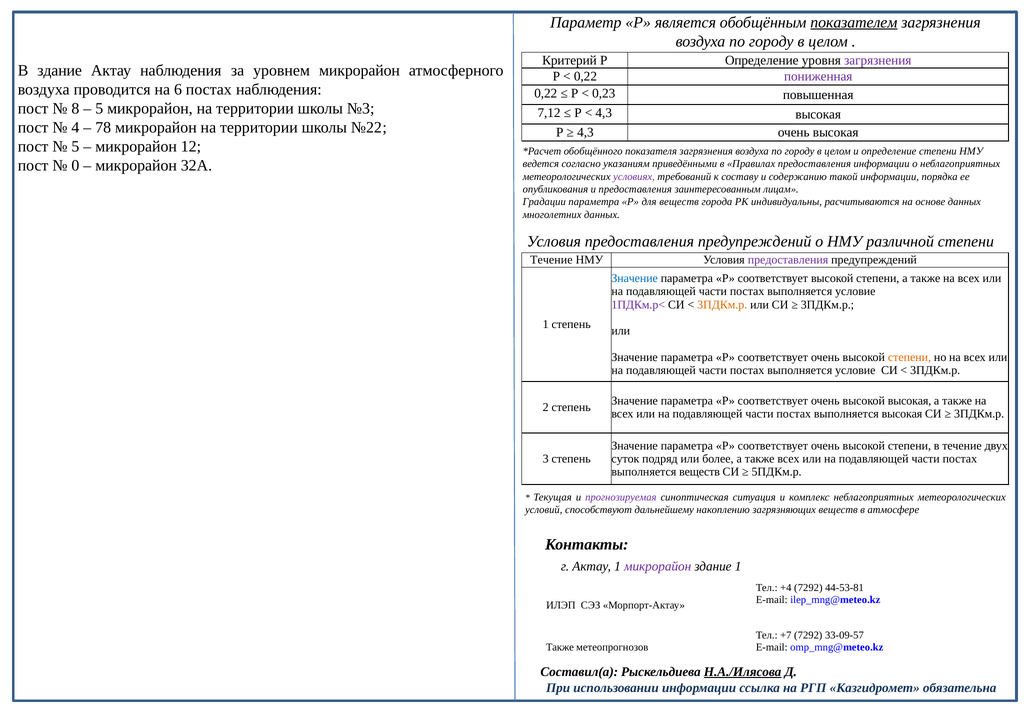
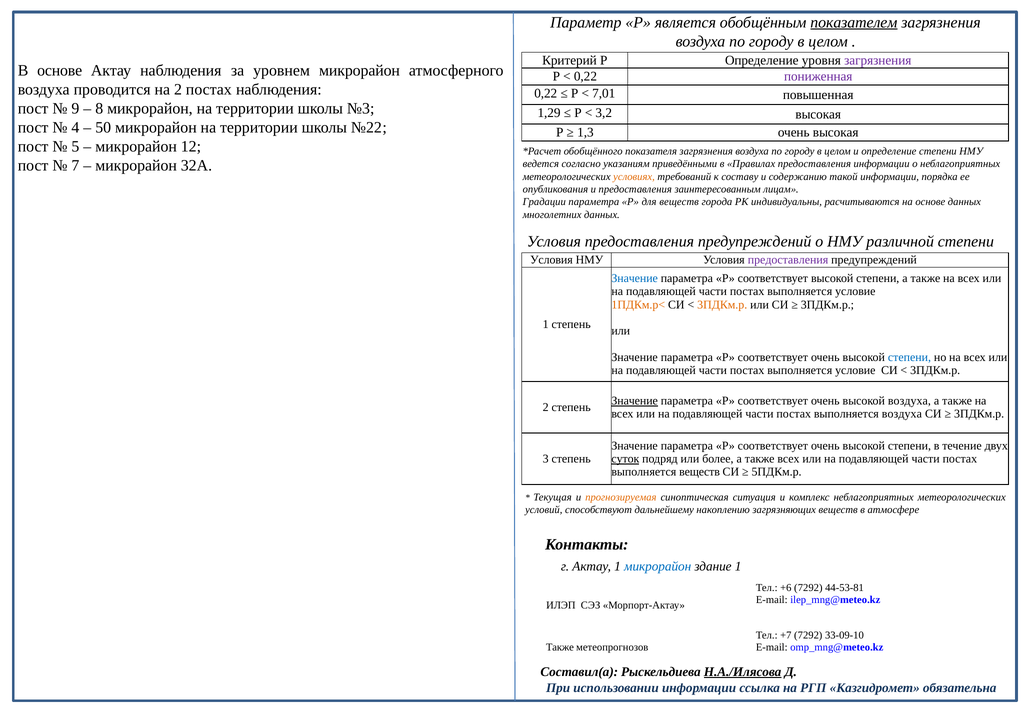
В здание: здание -> основе
на 6: 6 -> 2
0,23: 0,23 -> 7,01
8: 8 -> 9
5 at (99, 108): 5 -> 8
7,12: 7,12 -> 1,29
4,3 at (604, 113): 4,3 -> 3,2
78: 78 -> 50
4,3 at (585, 132): 4,3 -> 1,3
0: 0 -> 7
условиях colour: purple -> orange
Течение at (551, 260): Течение -> Условия
1ПДКм.р< colour: purple -> orange
степени at (909, 357) colour: orange -> blue
Значение at (635, 401) underline: none -> present
высокой высокая: высокая -> воздуха
выполняется высокая: высокая -> воздуха
суток underline: none -> present
прогнозируемая colour: purple -> orange
микрорайон at (658, 567) colour: purple -> blue
+4: +4 -> +6
33-09-57: 33-09-57 -> 33-09-10
